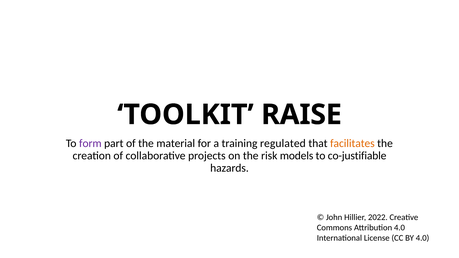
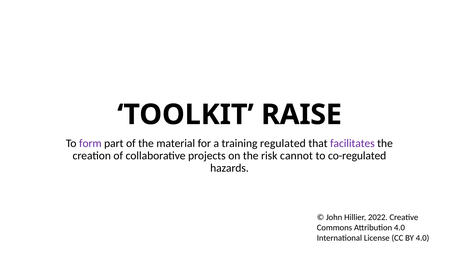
facilitates colour: orange -> purple
models: models -> cannot
co-justifiable: co-justifiable -> co-regulated
